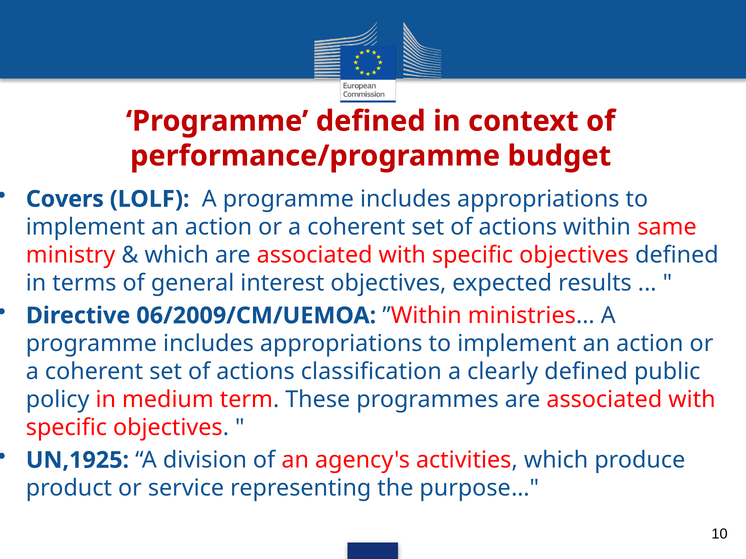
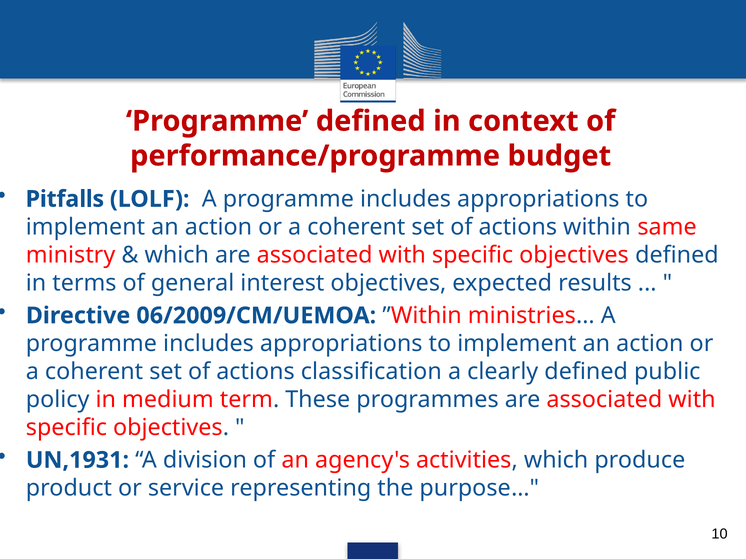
Covers: Covers -> Pitfalls
UN,1925: UN,1925 -> UN,1931
